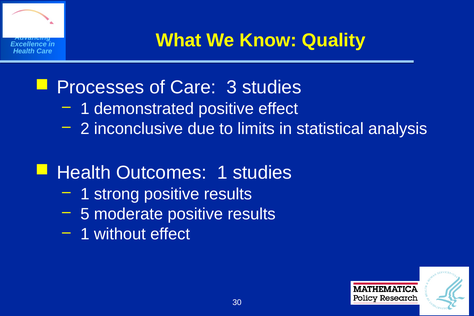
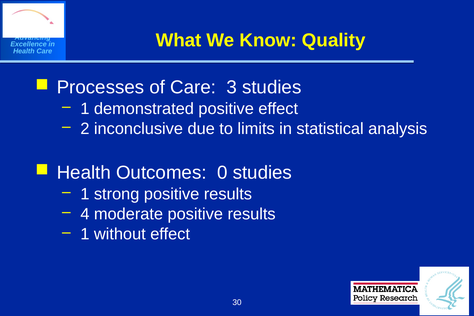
Outcomes 1: 1 -> 0
5: 5 -> 4
